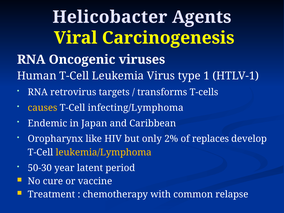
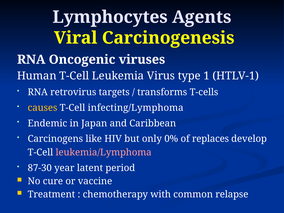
Helicobacter: Helicobacter -> Lymphocytes
Oropharynx: Oropharynx -> Carcinogens
2%: 2% -> 0%
leukemia/Lymphoma colour: yellow -> pink
50-30: 50-30 -> 87-30
